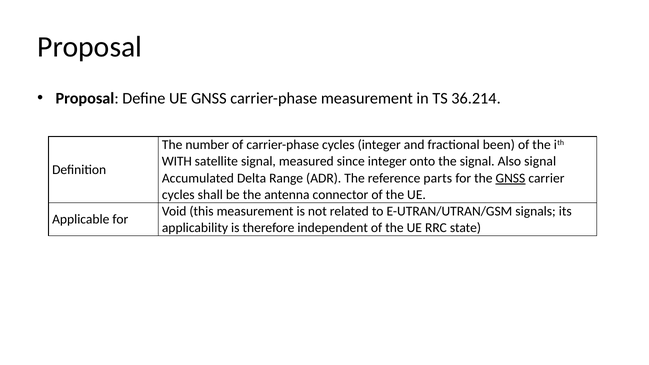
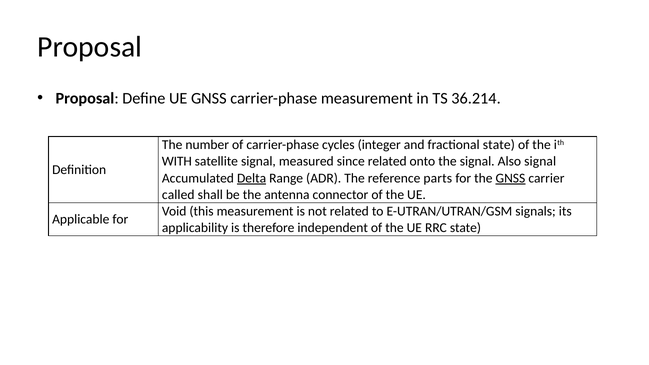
fractional been: been -> state
since integer: integer -> related
Delta underline: none -> present
cycles at (178, 195): cycles -> called
